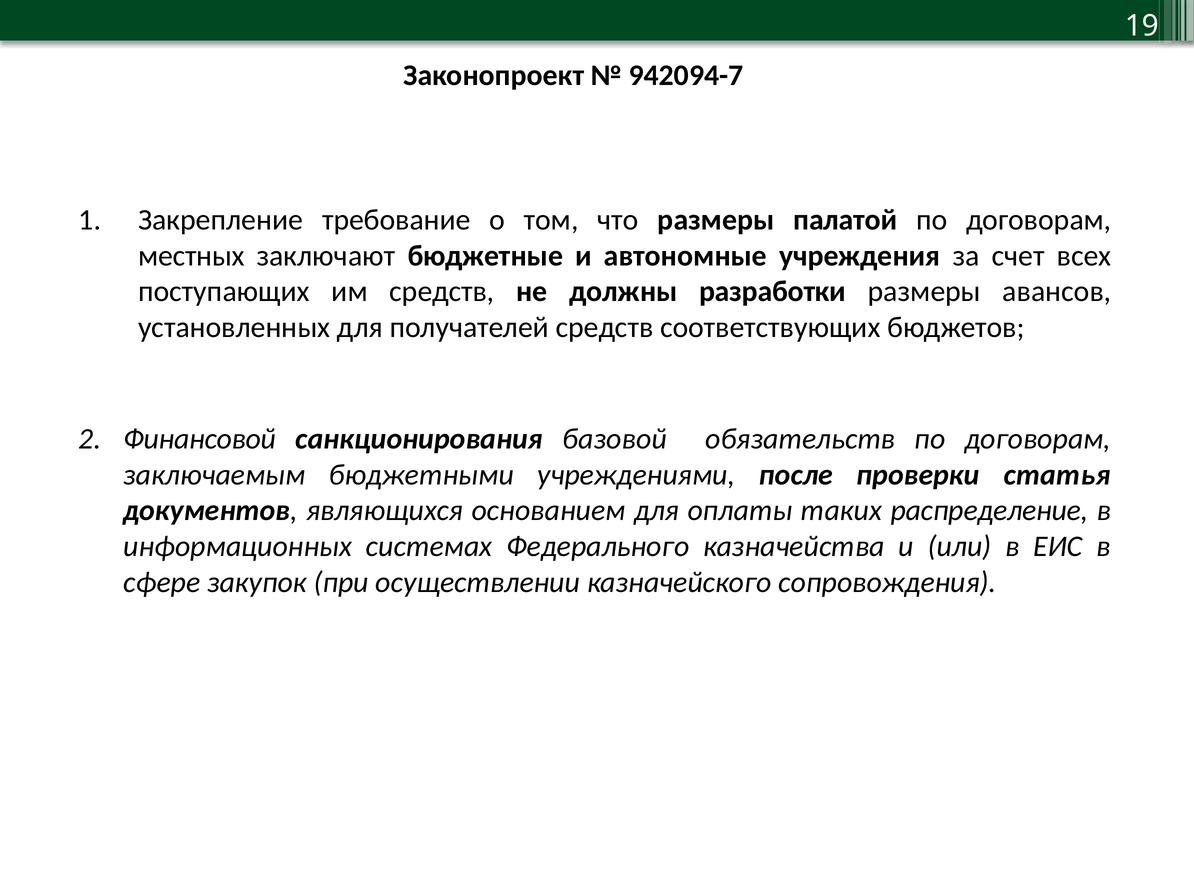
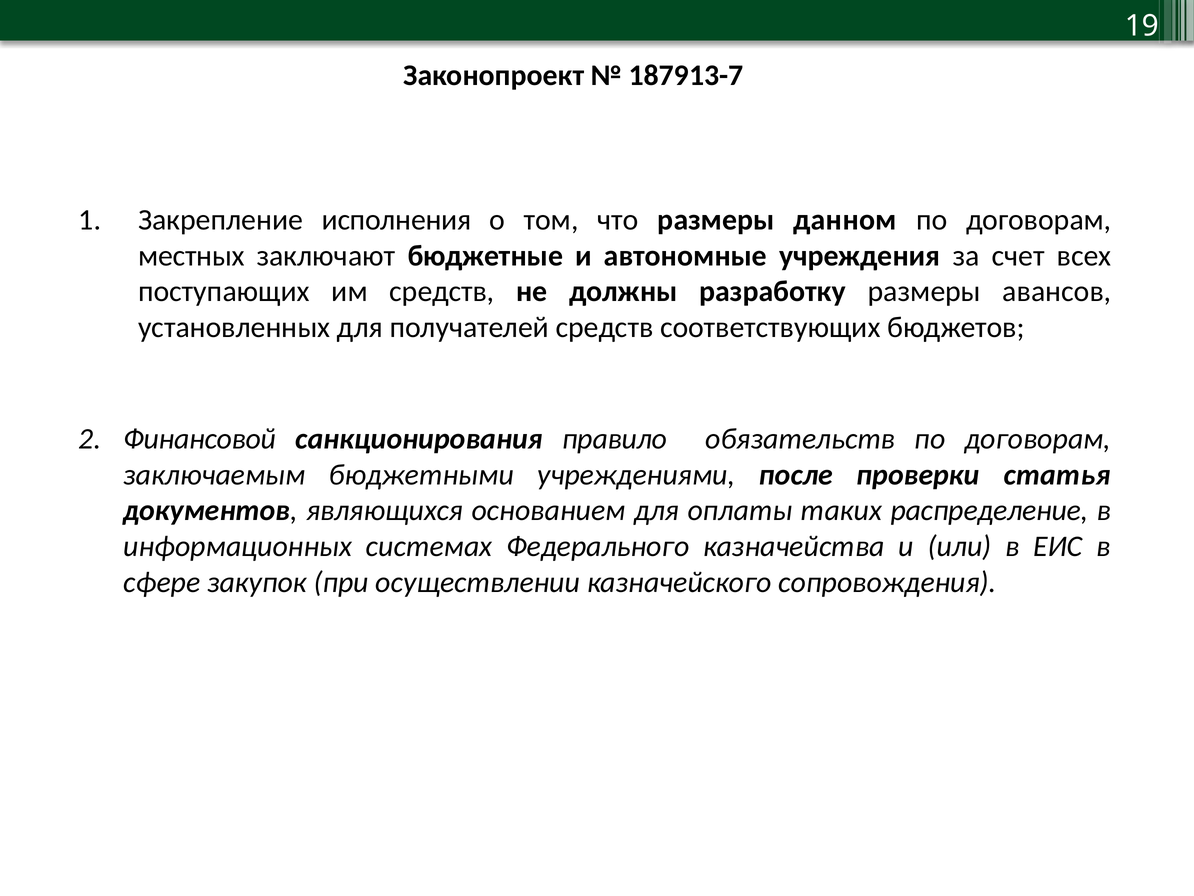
942094-7: 942094-7 -> 187913-7
требование: требование -> исполнения
палатой: палатой -> данном
разработки: разработки -> разработку
базовой: базовой -> правило
